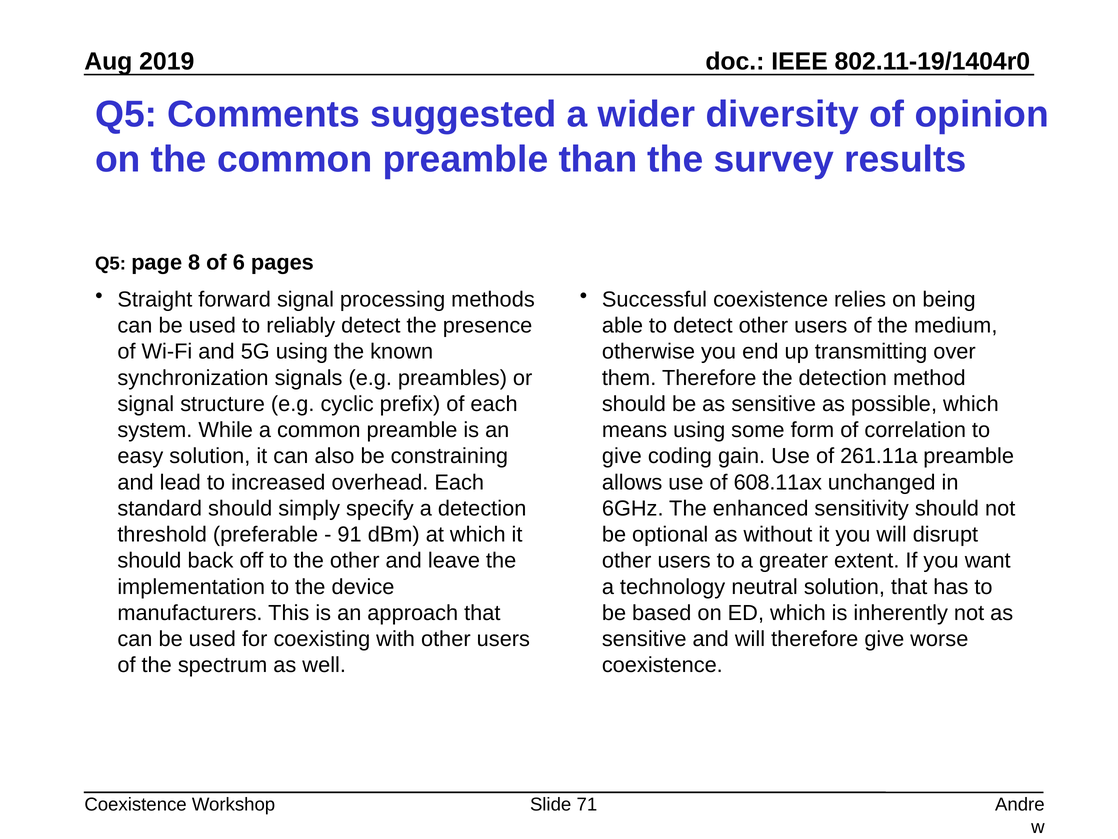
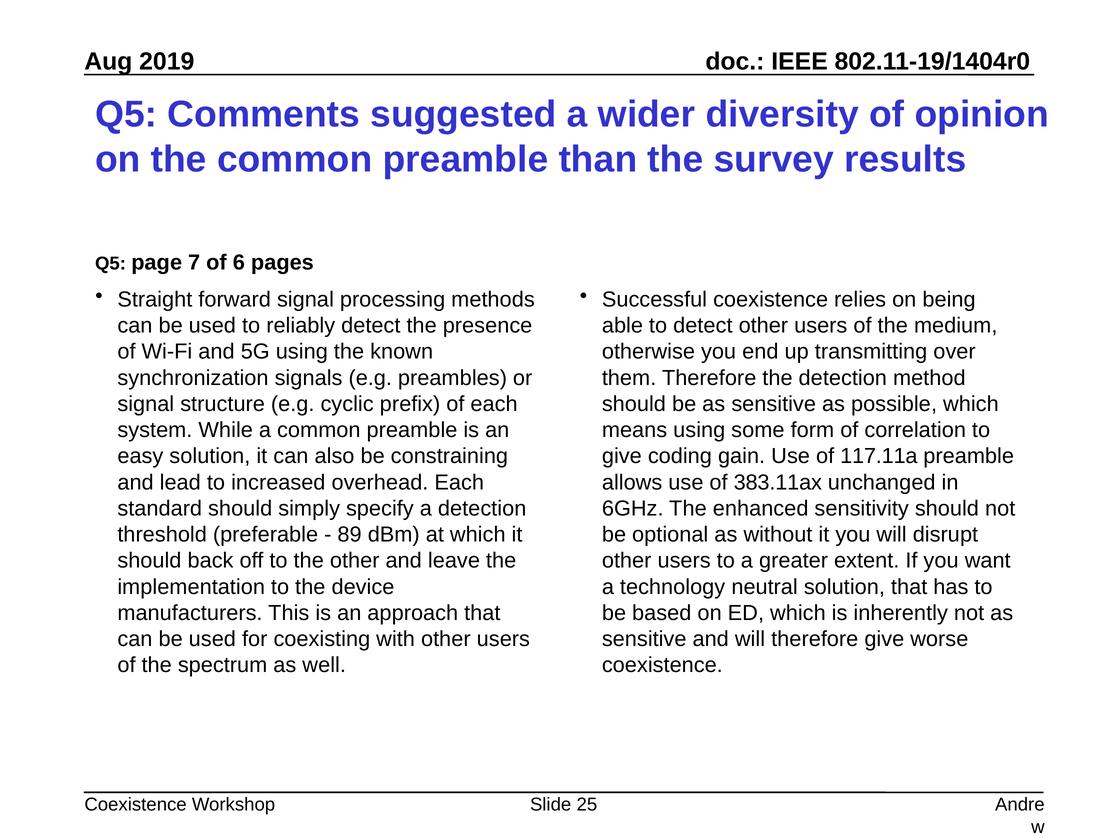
8: 8 -> 7
261.11a: 261.11a -> 117.11a
608.11ax: 608.11ax -> 383.11ax
91: 91 -> 89
71: 71 -> 25
